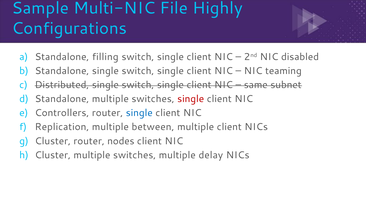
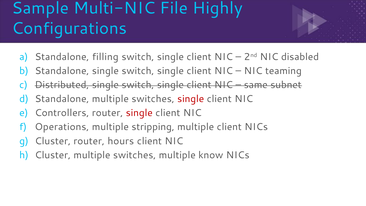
single at (139, 113) colour: blue -> red
Replication: Replication -> Operations
between: between -> stripping
nodes: nodes -> hours
delay: delay -> know
